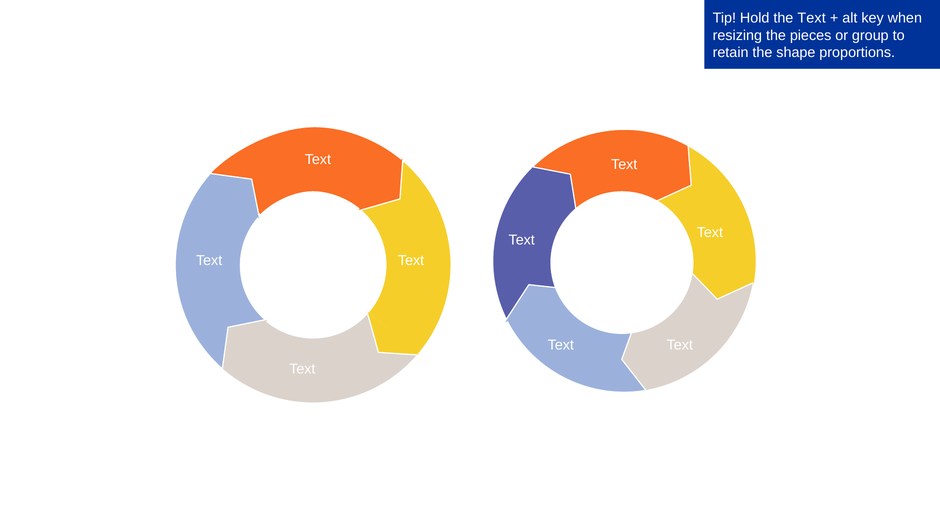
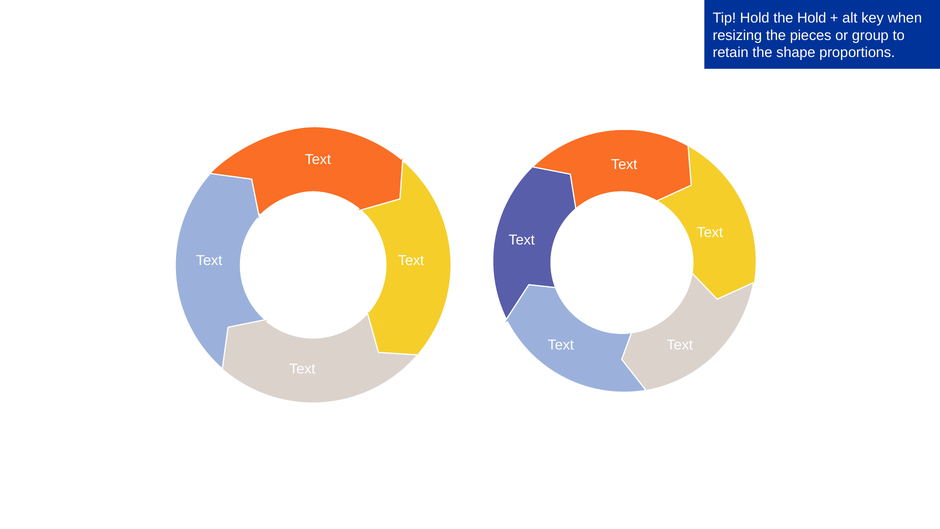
the Text: Text -> Hold
